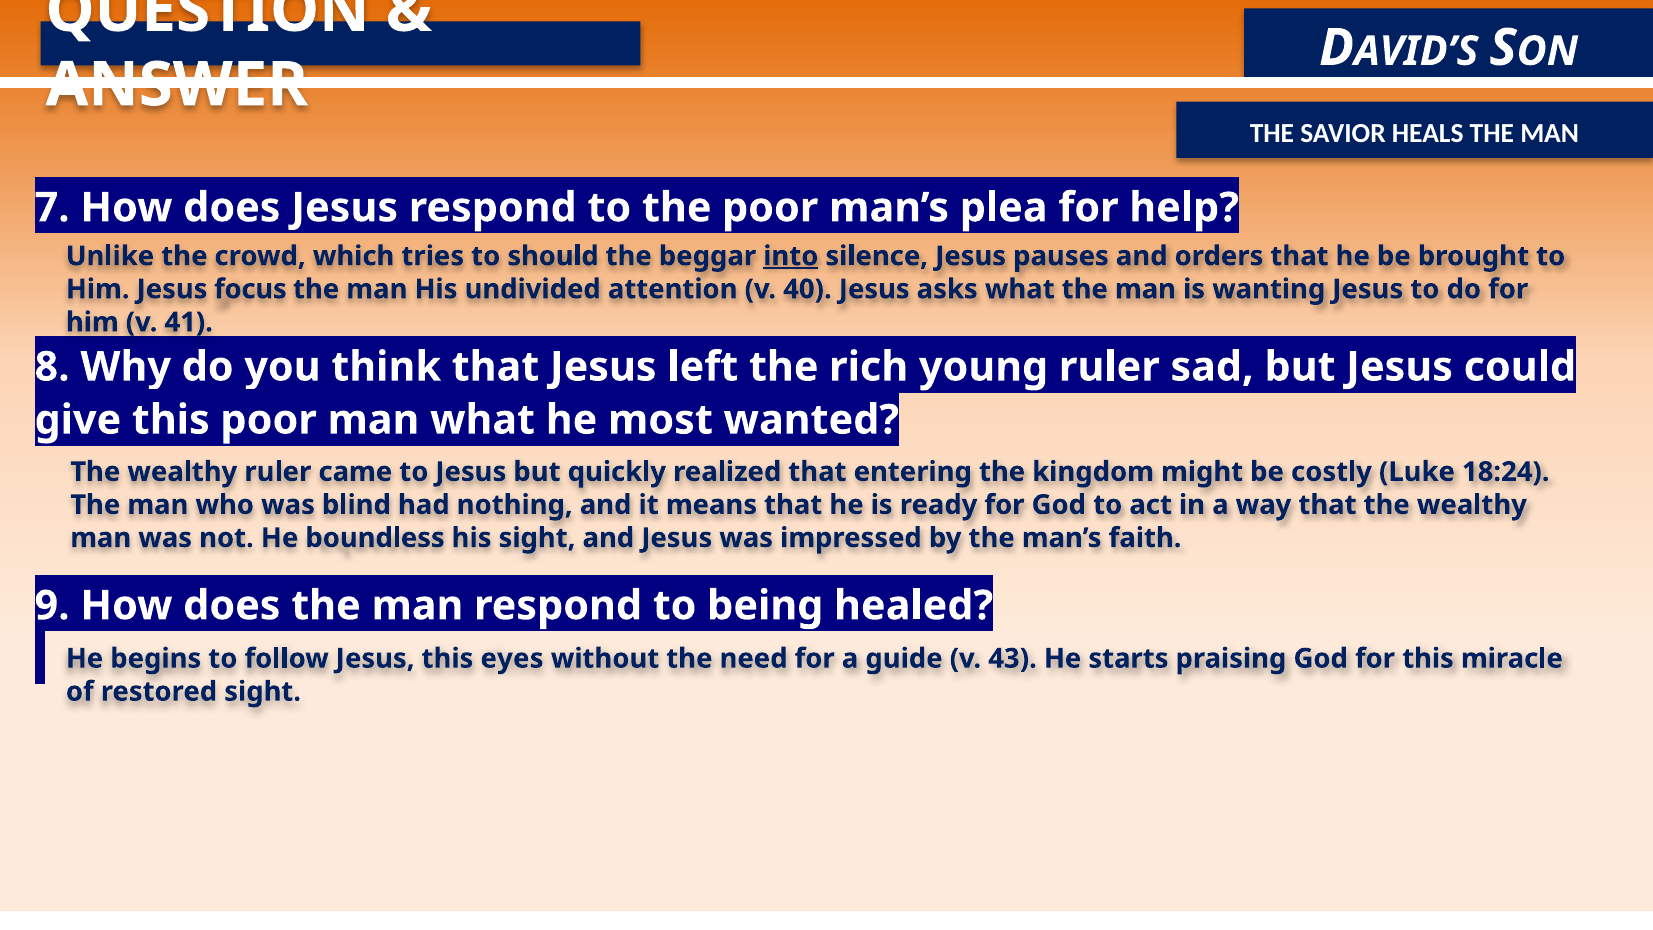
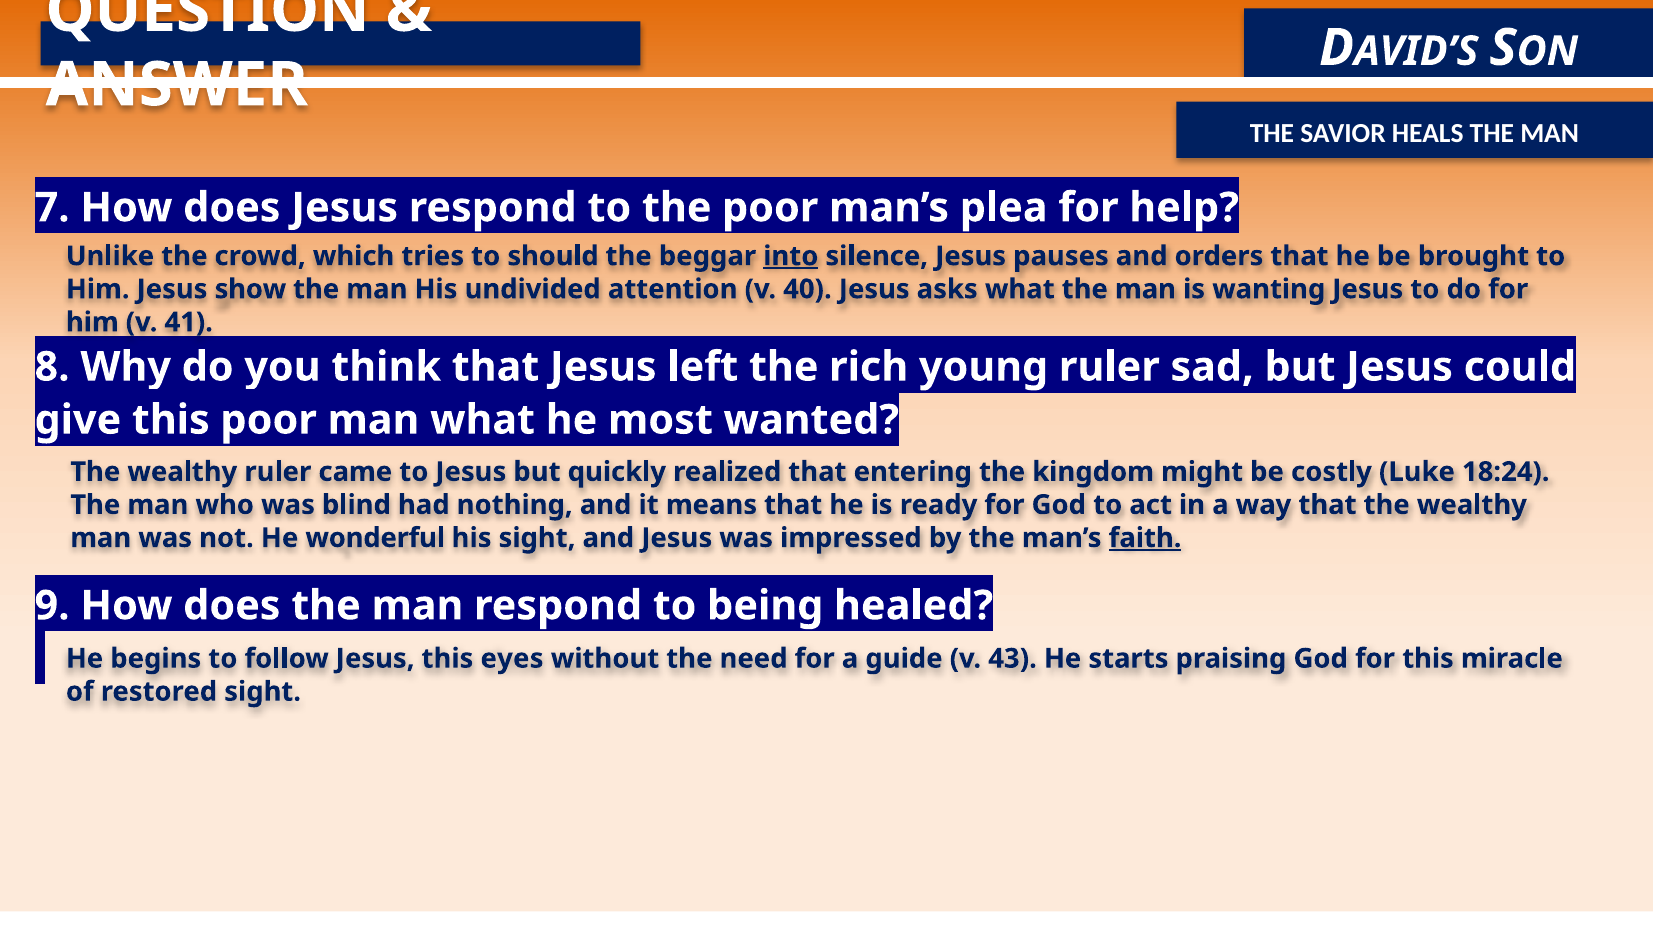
focus: focus -> show
boundless: boundless -> wonderful
faith underline: none -> present
